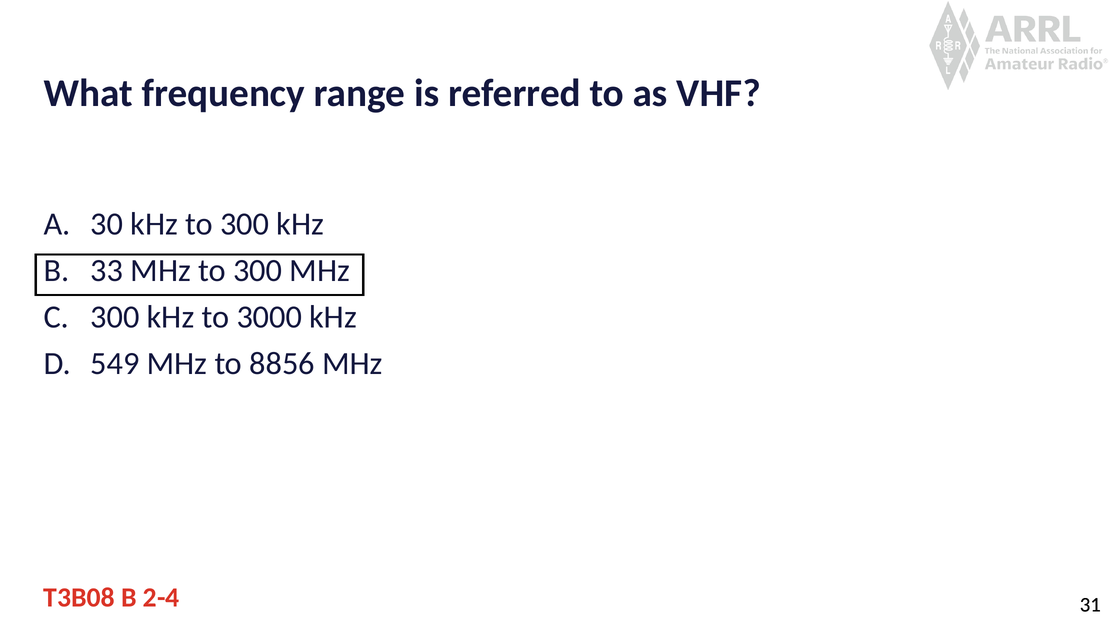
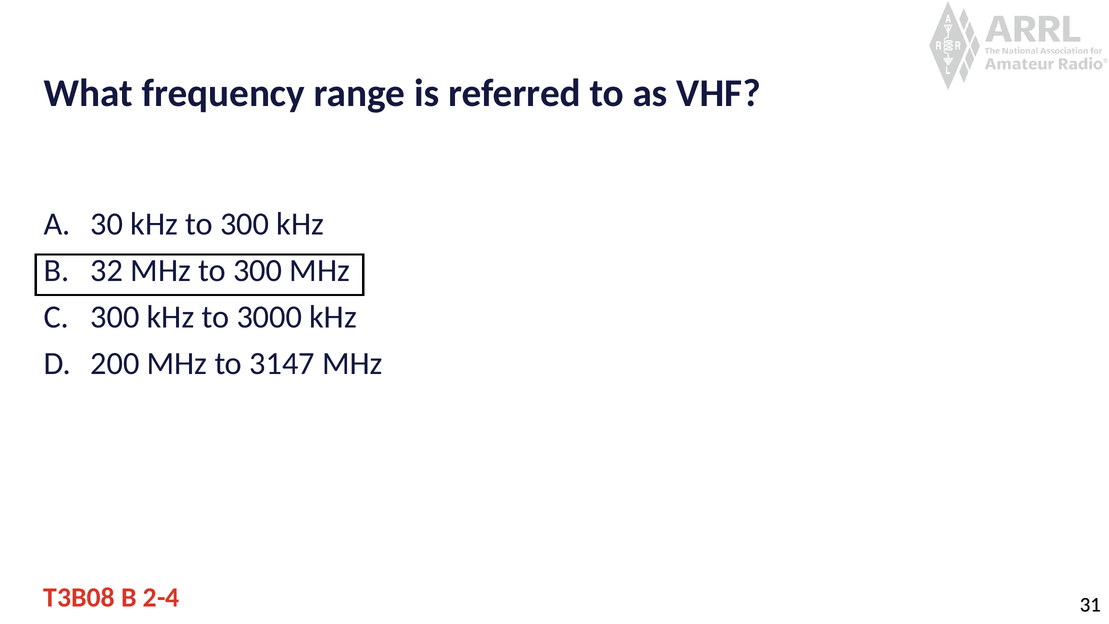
33: 33 -> 32
549: 549 -> 200
8856: 8856 -> 3147
